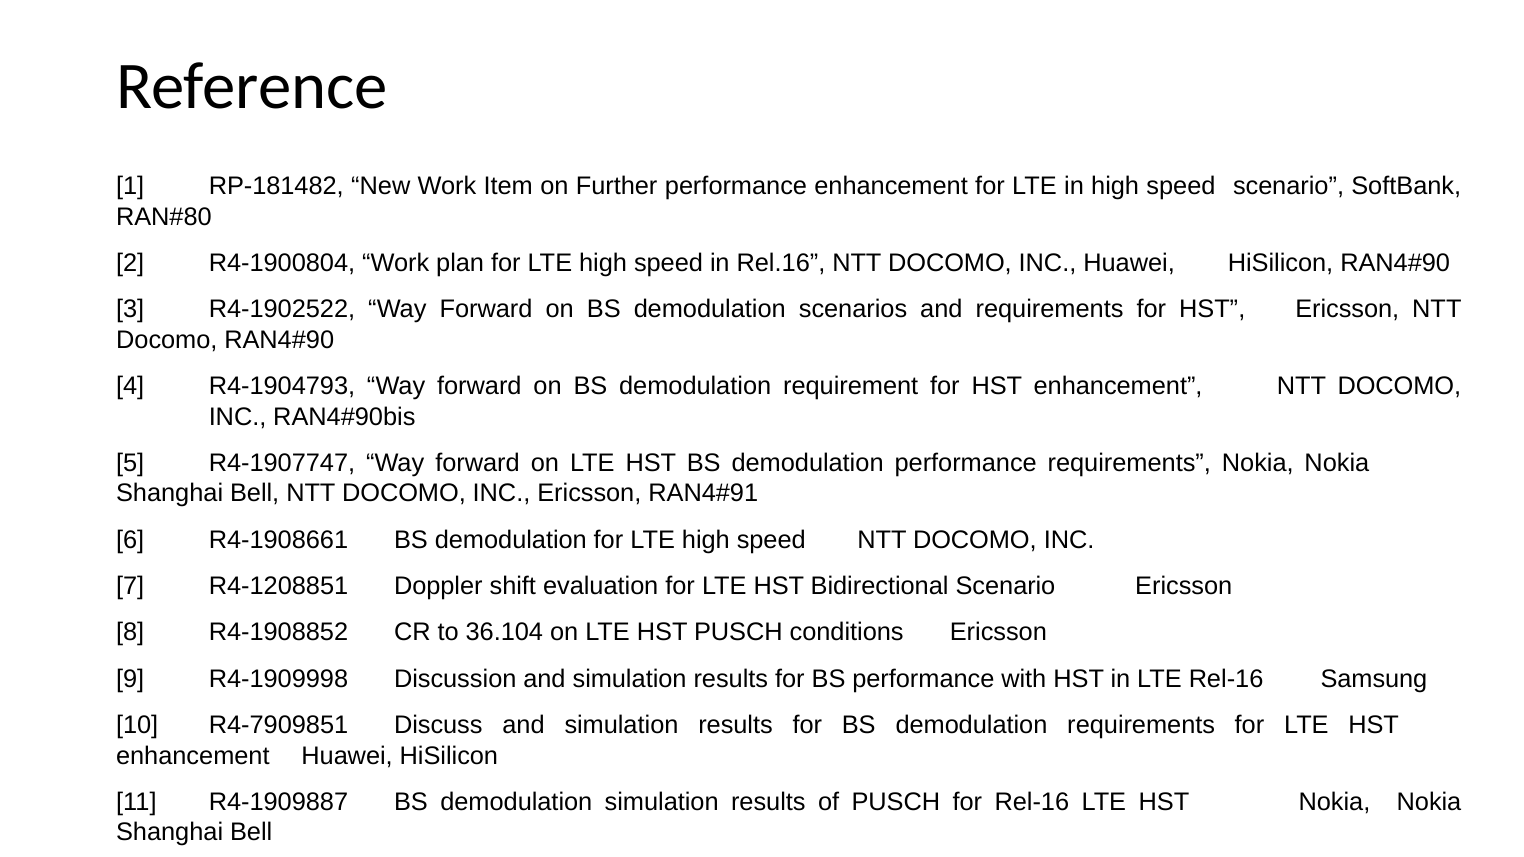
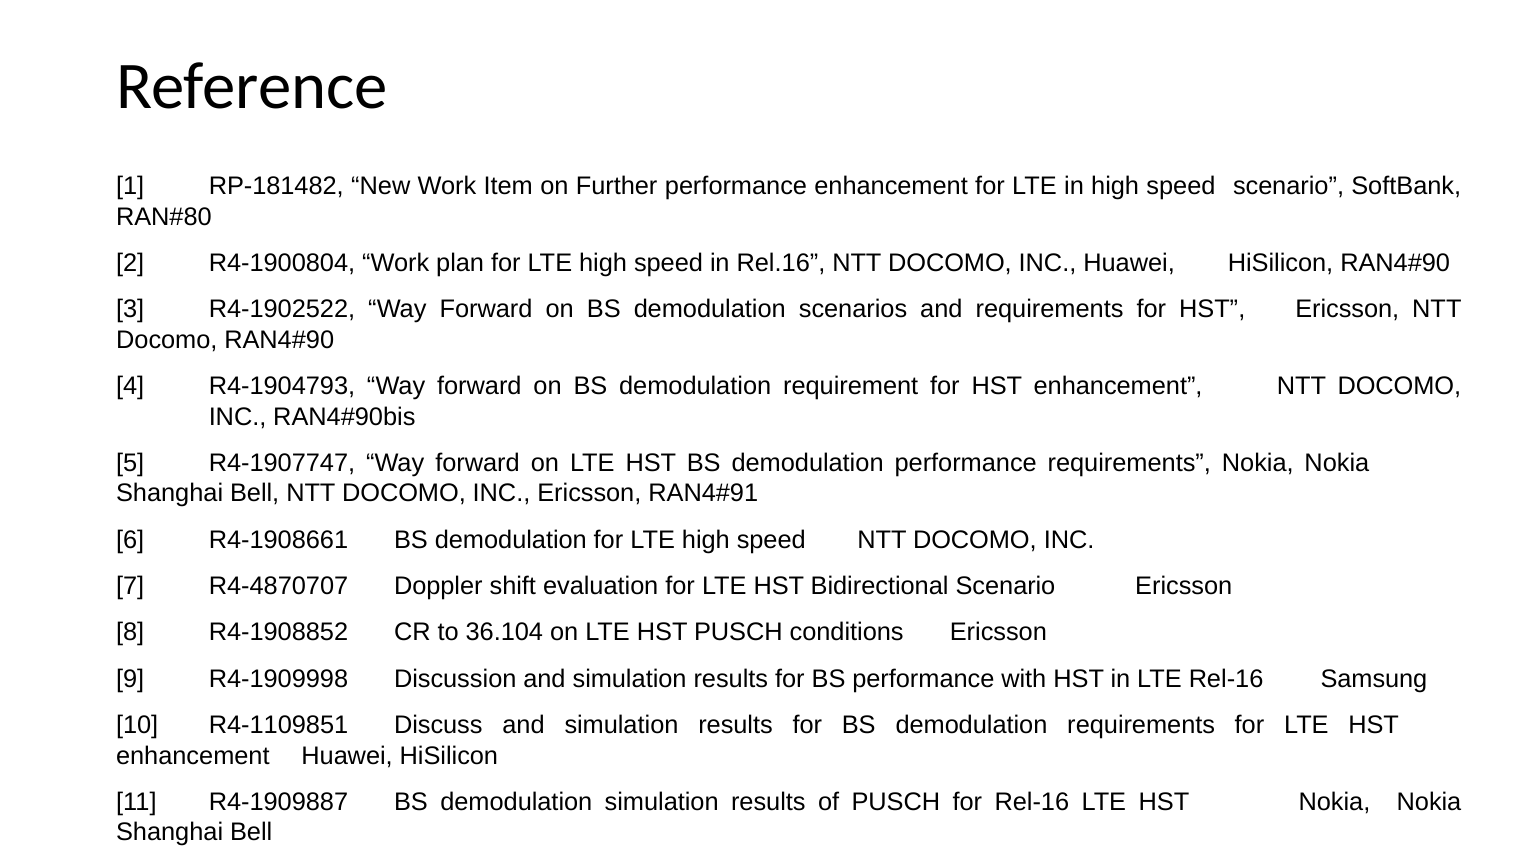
R4-1208851: R4-1208851 -> R4-4870707
R4-7909851: R4-7909851 -> R4-1109851
